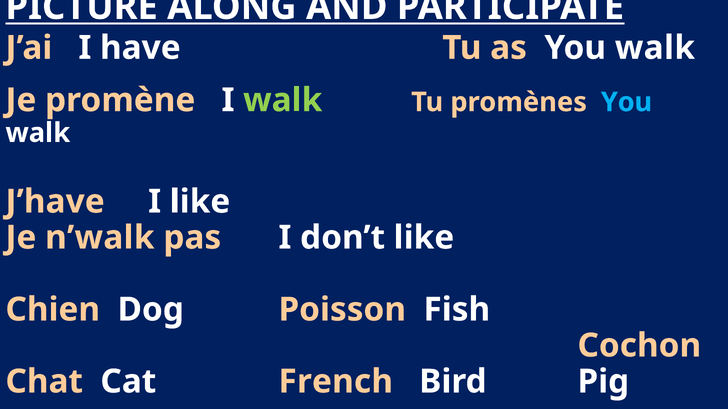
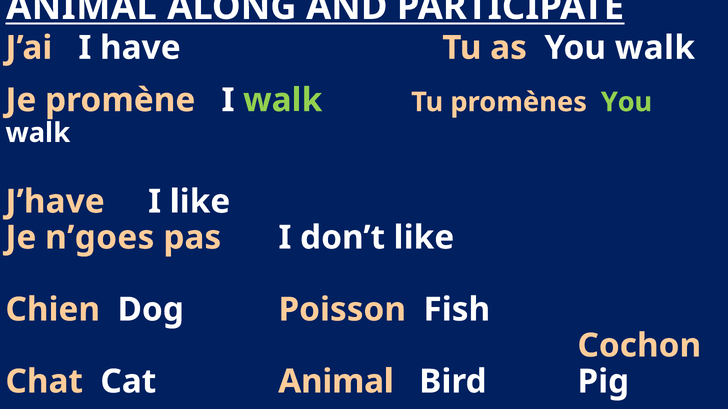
PICTURE at (82, 7): PICTURE -> ANIMAL
You at (627, 102) colour: light blue -> light green
n’walk: n’walk -> n’goes
Cat French: French -> Animal
